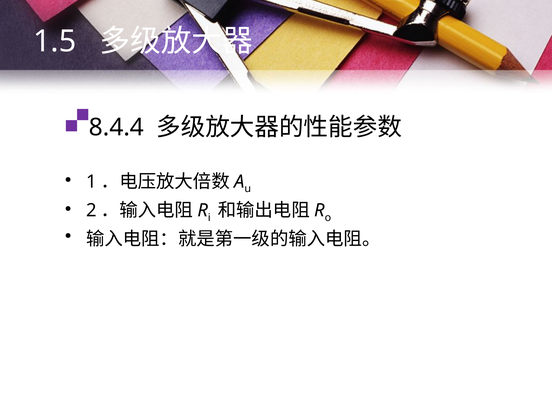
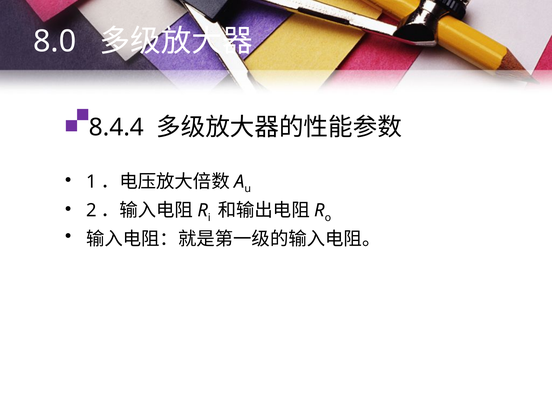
1.5: 1.5 -> 8.0
